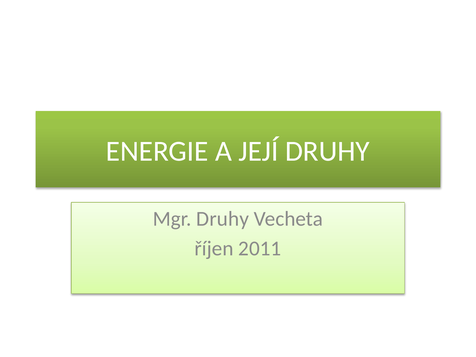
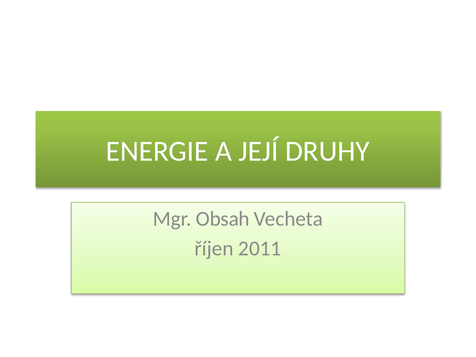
Mgr Druhy: Druhy -> Obsah
